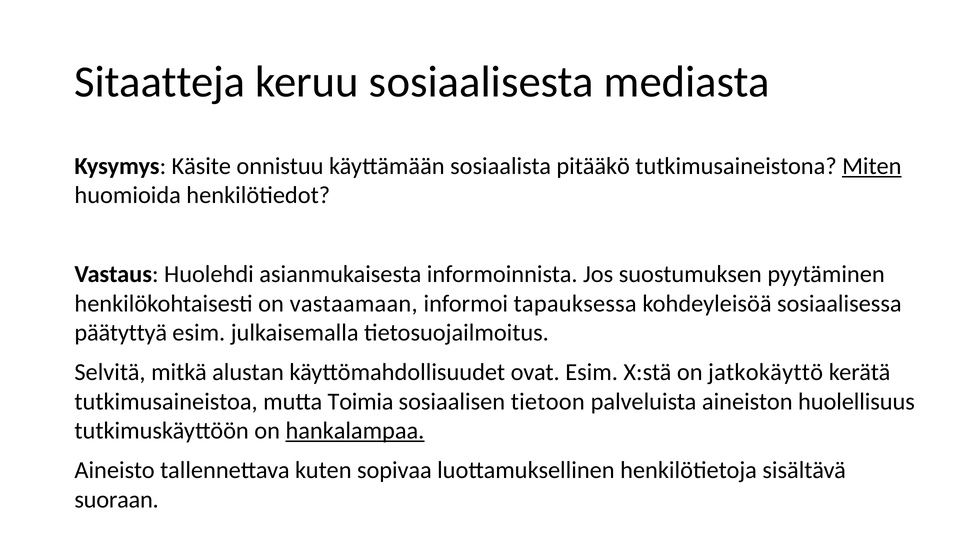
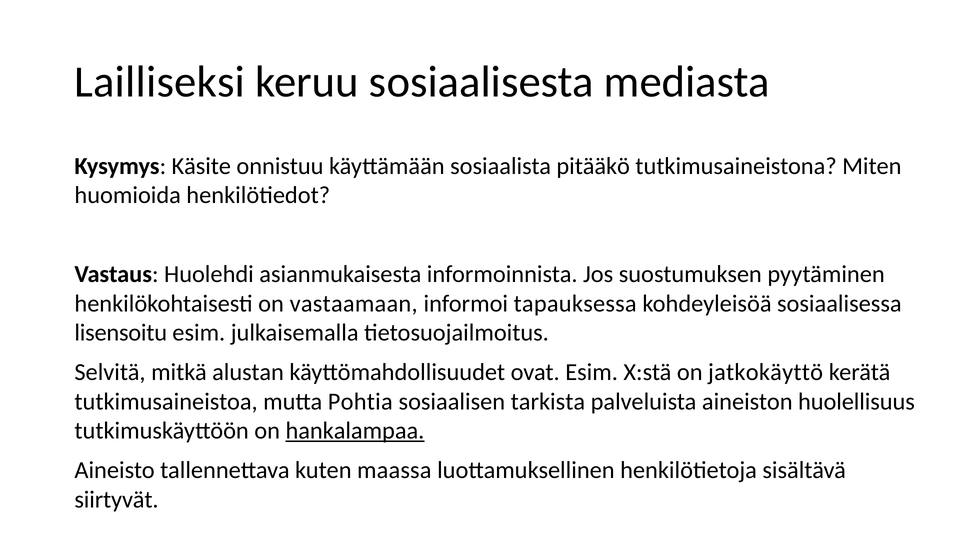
Sitaatteja: Sitaatteja -> Lailliseksi
Miten underline: present -> none
päätyttyä: päätyttyä -> lisensoitu
Toimia: Toimia -> Pohtia
tietoon: tietoon -> tarkista
sopivaa: sopivaa -> maassa
suoraan: suoraan -> siirtyvät
